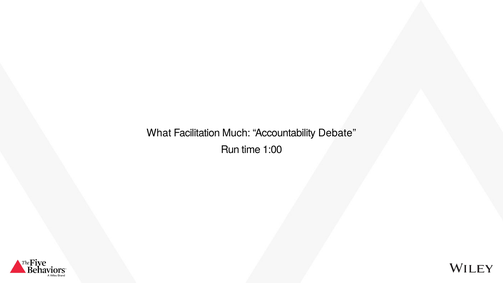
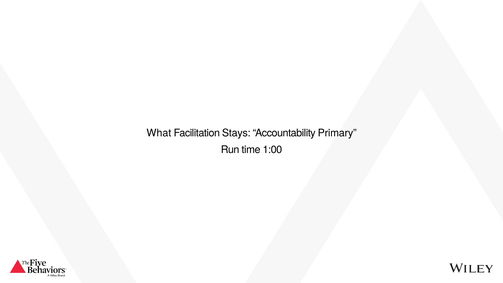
Much: Much -> Stays
Debate: Debate -> Primary
